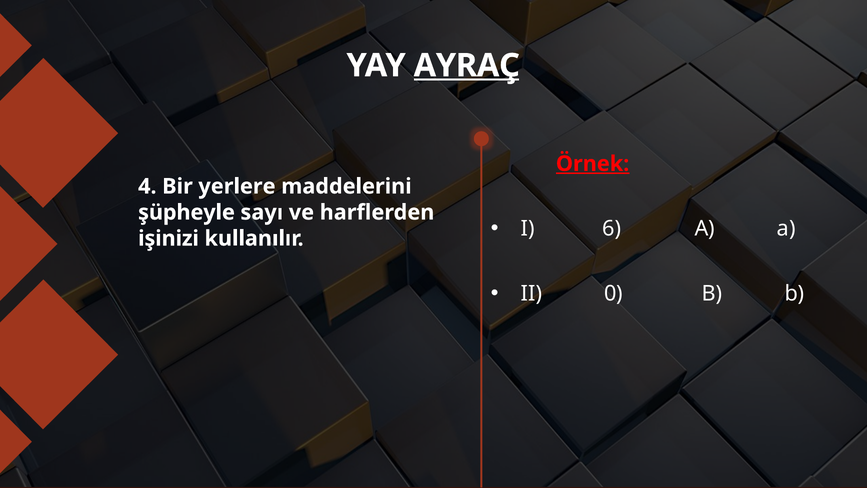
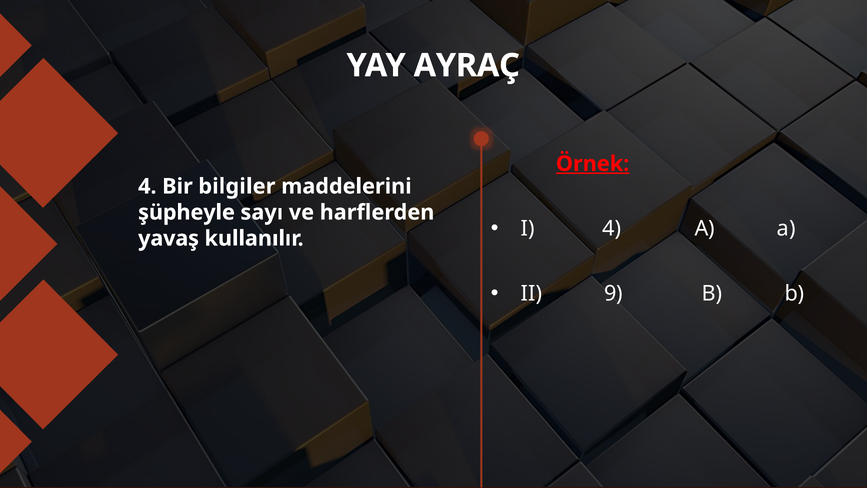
AYRAÇ underline: present -> none
yerlere: yerlere -> bilgiler
I 6: 6 -> 4
işinizi: işinizi -> yavaş
0: 0 -> 9
